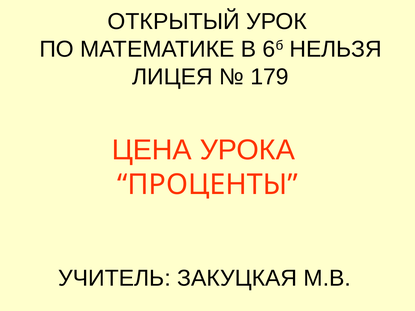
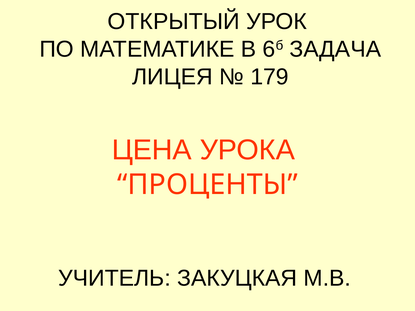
НЕЛЬЗЯ: НЕЛЬЗЯ -> ЗАДАЧА
